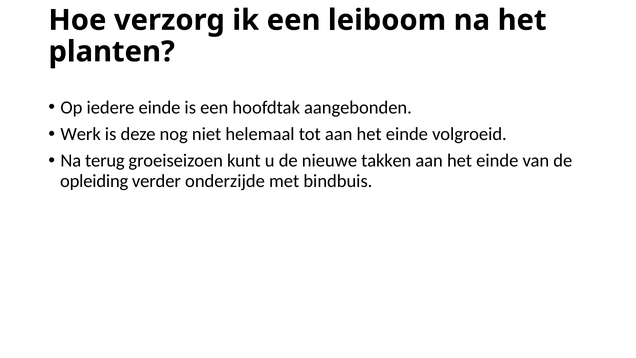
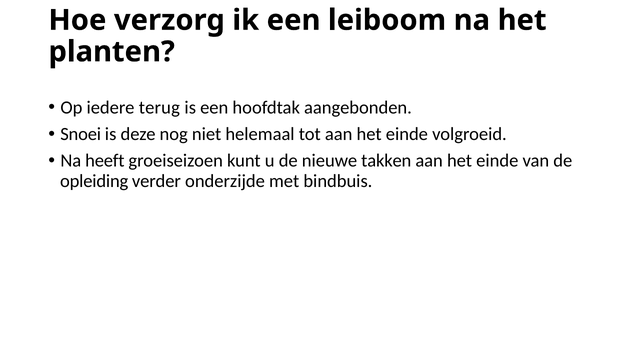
iedere einde: einde -> terug
Werk: Werk -> Snoei
terug: terug -> heeft
